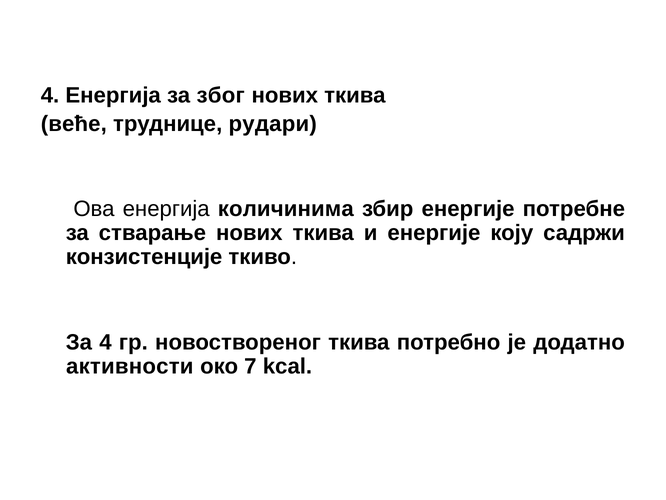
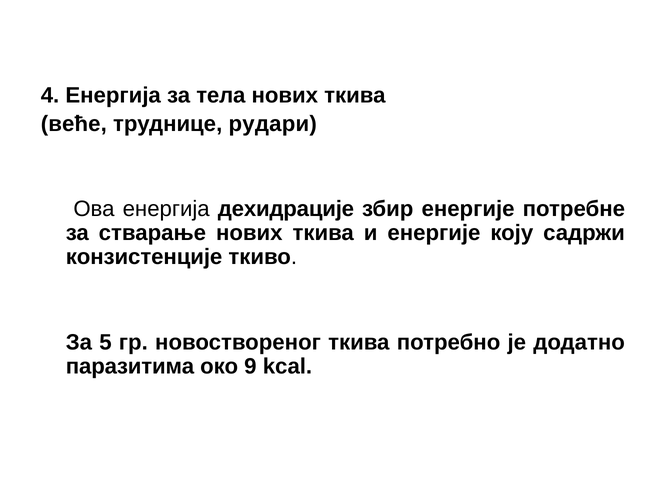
због: због -> тела
количинима: количинима -> дехидрације
За 4: 4 -> 5
активности: активности -> паразитима
7: 7 -> 9
